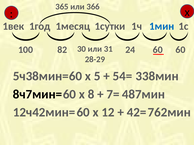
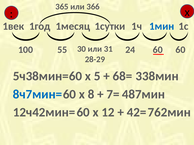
82: 82 -> 55
54=: 54= -> 68=
8ч7мин= colour: black -> blue
